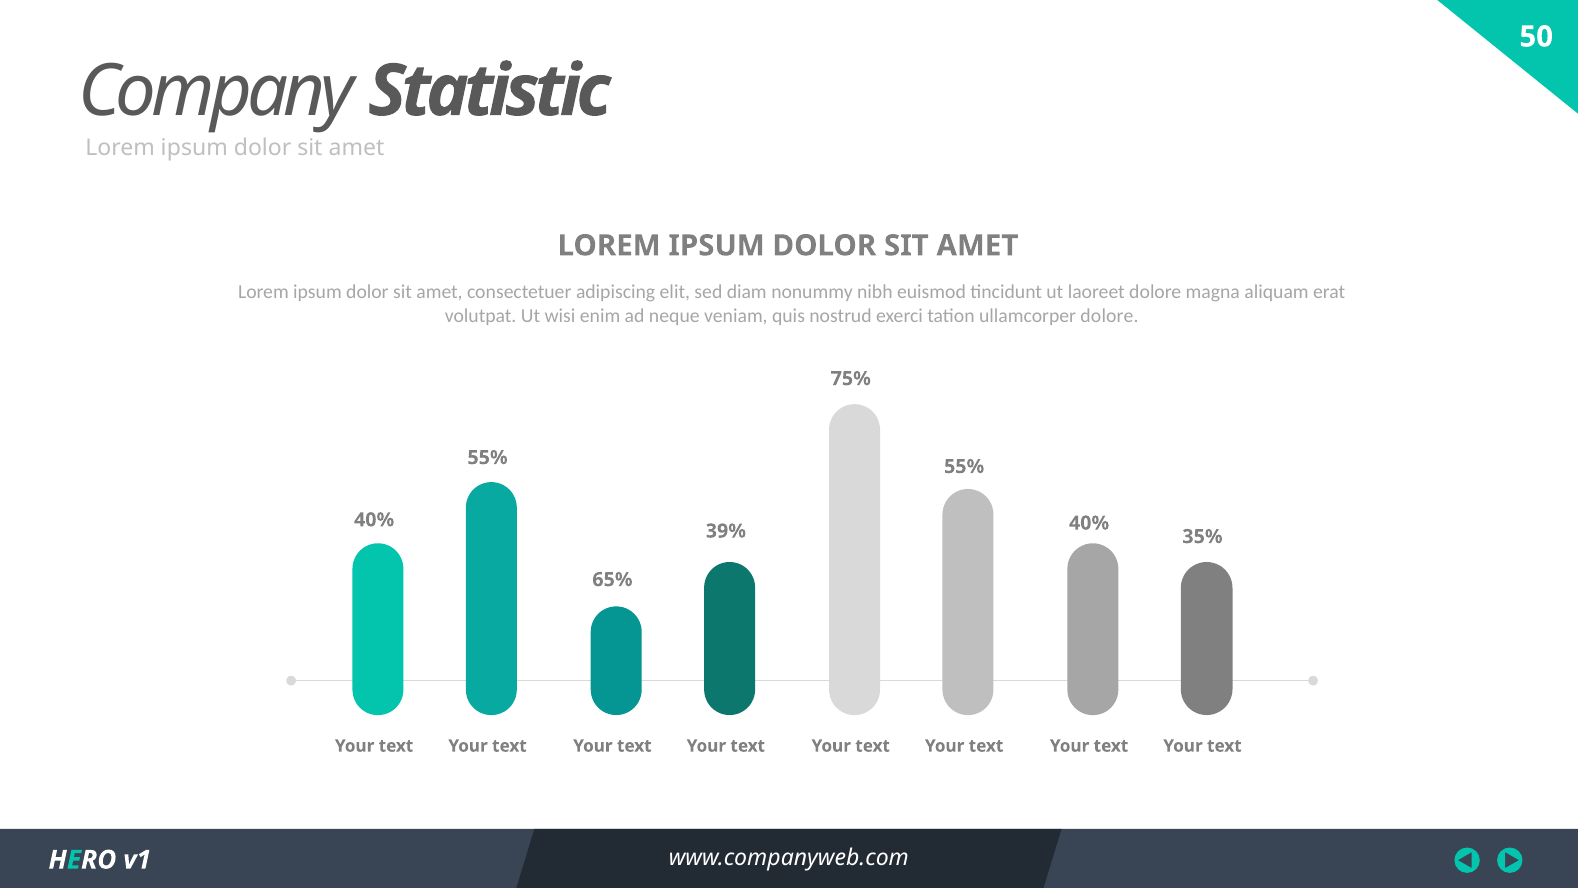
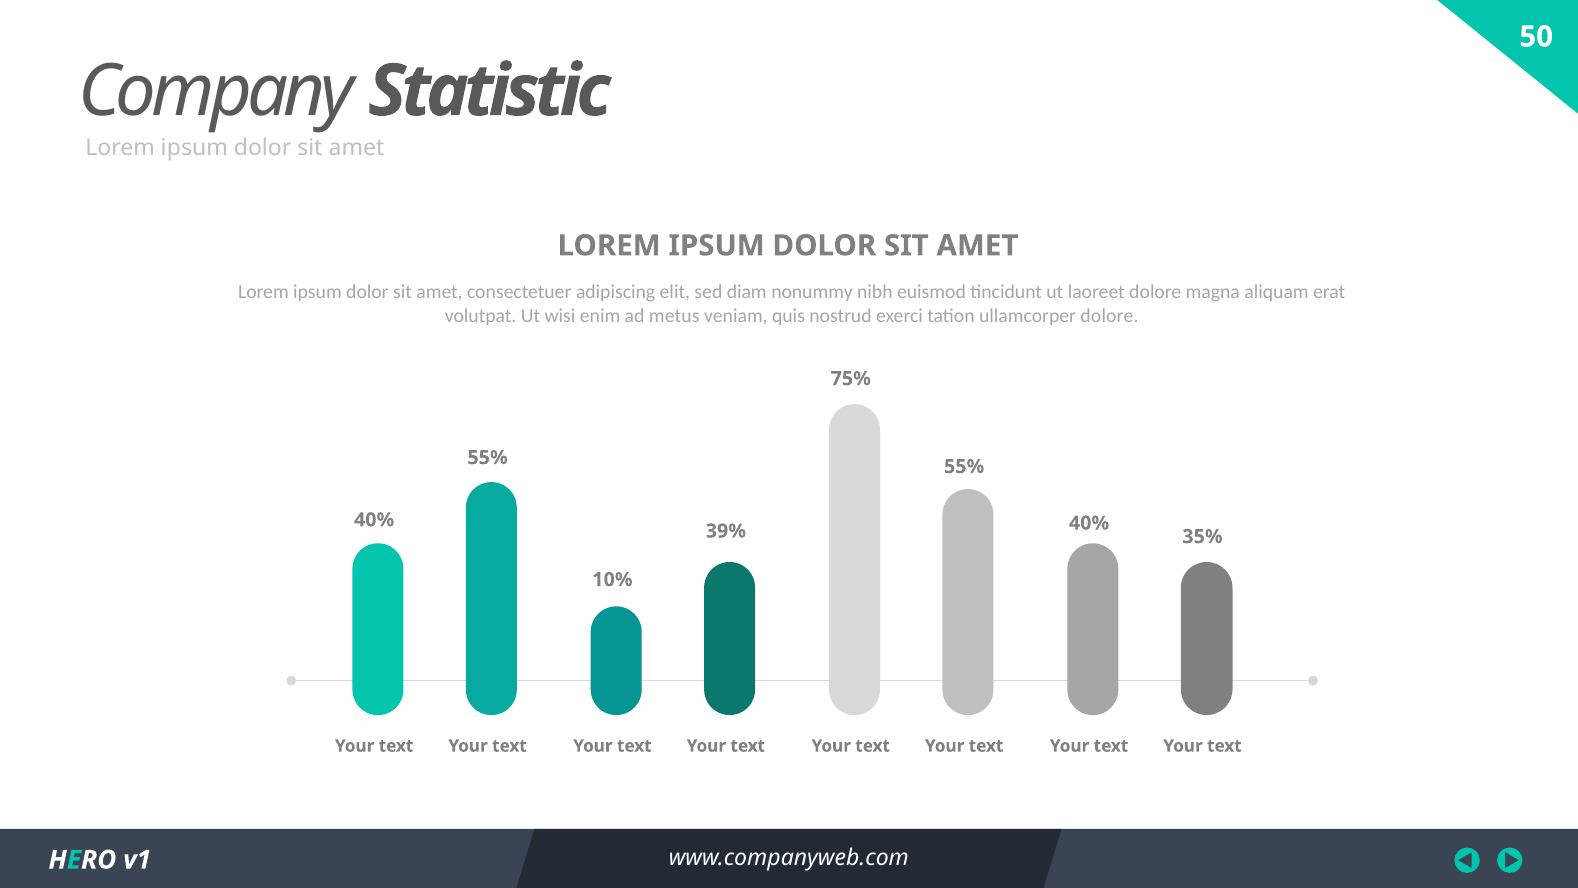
neque: neque -> metus
65%: 65% -> 10%
